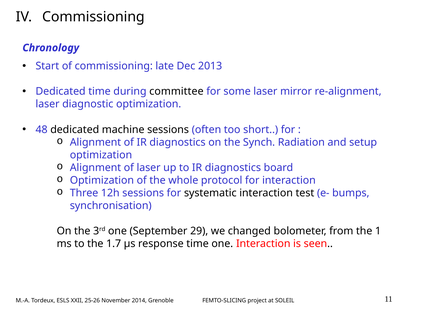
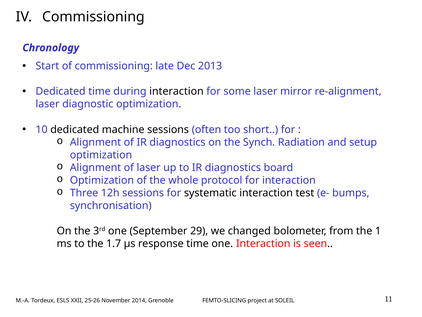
during committee: committee -> interaction
48: 48 -> 10
